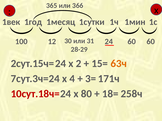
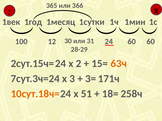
4: 4 -> 3
10сут.18ч= colour: red -> orange
80: 80 -> 51
